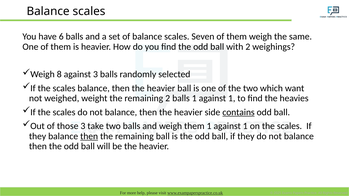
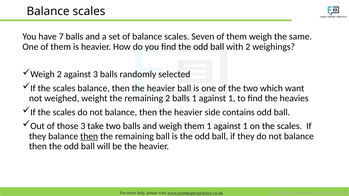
6: 6 -> 7
Weigh 8: 8 -> 2
contains underline: present -> none
